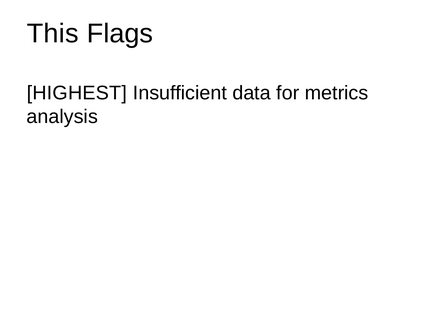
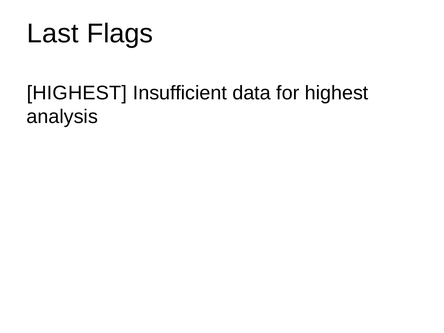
This: This -> Last
for metrics: metrics -> highest
